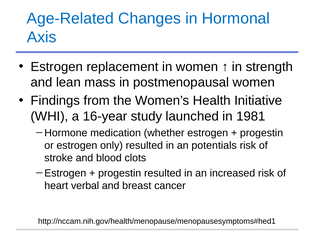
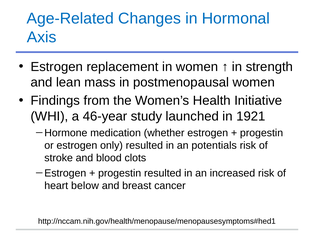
16-year: 16-year -> 46-year
1981: 1981 -> 1921
verbal: verbal -> below
